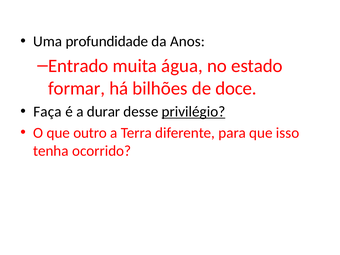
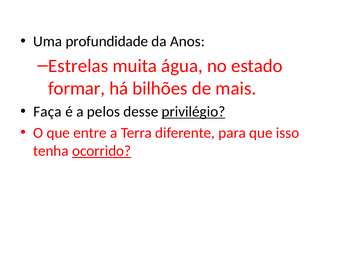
Entrado: Entrado -> Estrelas
doce: doce -> mais
durar: durar -> pelos
outro: outro -> entre
ocorrido underline: none -> present
